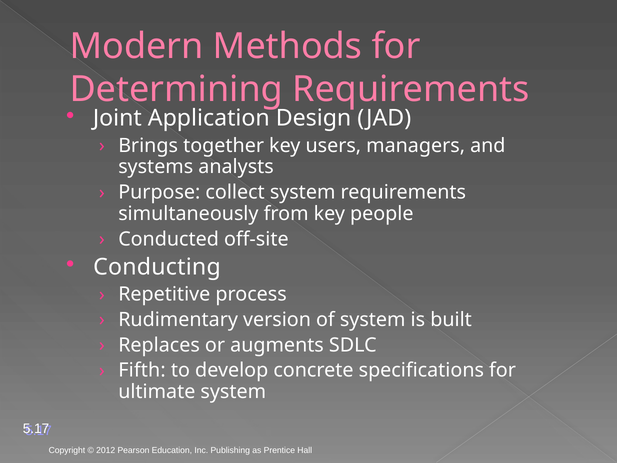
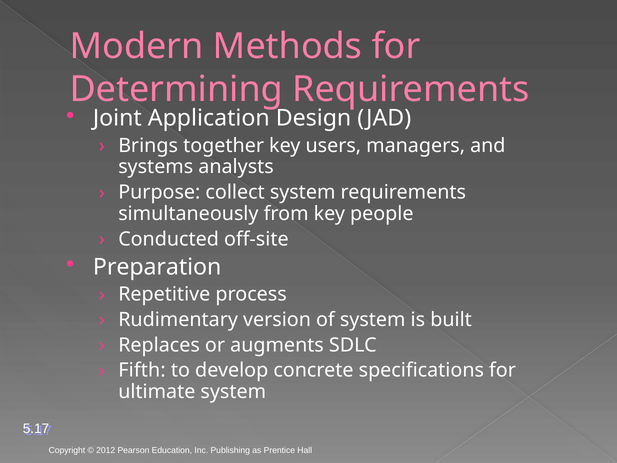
Conducting: Conducting -> Preparation
